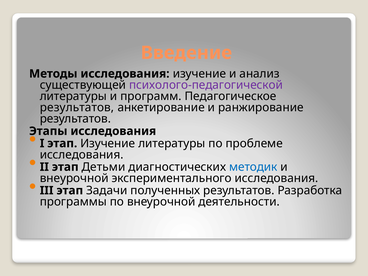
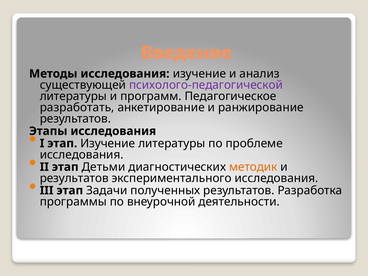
результатов at (77, 108): результатов -> разработать
методик colour: blue -> orange
внеурочной at (74, 178): внеурочной -> результатов
